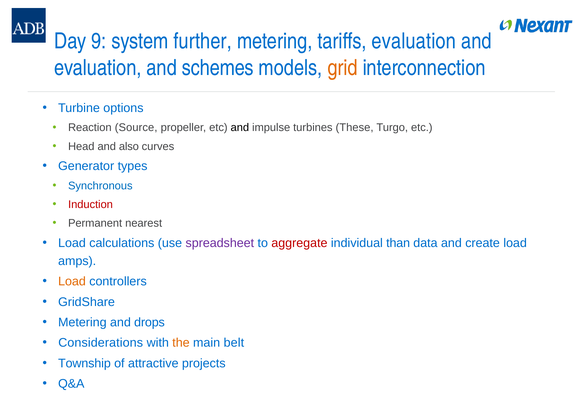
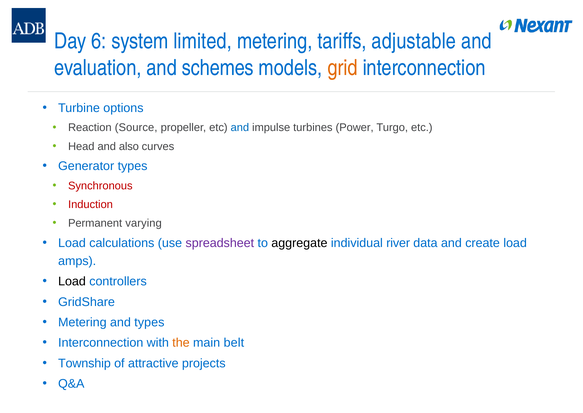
9: 9 -> 6
further: further -> limited
tariffs evaluation: evaluation -> adjustable
and at (240, 128) colour: black -> blue
These: These -> Power
Synchronous colour: blue -> red
nearest: nearest -> varying
aggregate colour: red -> black
than: than -> river
Load at (72, 281) colour: orange -> black
and drops: drops -> types
Considerations at (101, 342): Considerations -> Interconnection
